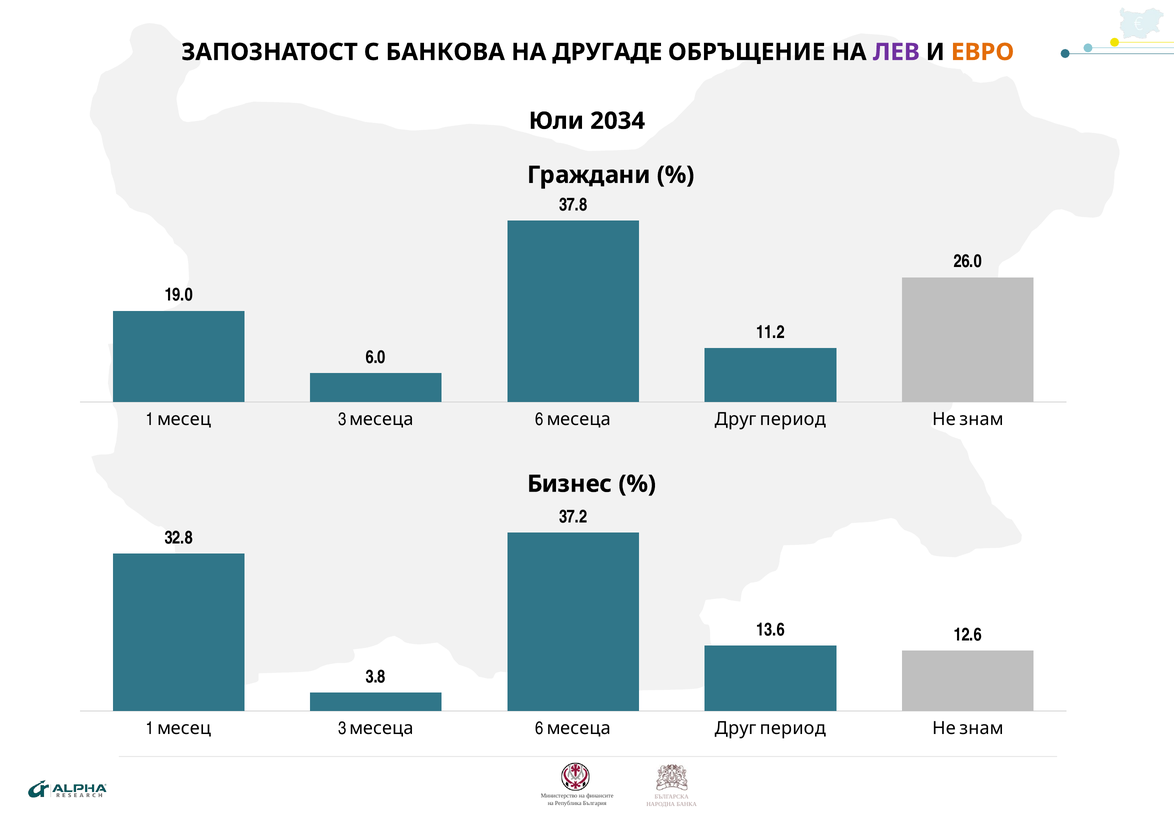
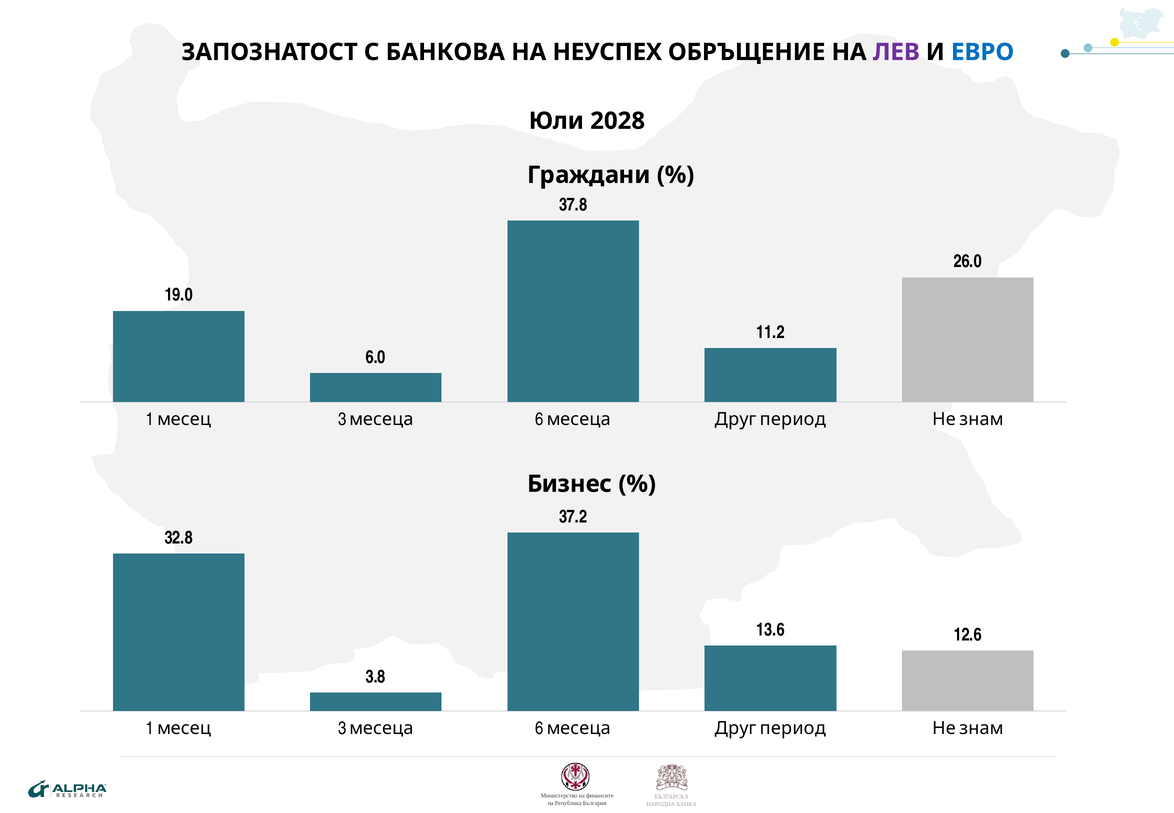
ДРУГАДЕ: ДРУГАДЕ -> НЕУСПЕХ
ЕВРО colour: orange -> blue
2034: 2034 -> 2028
